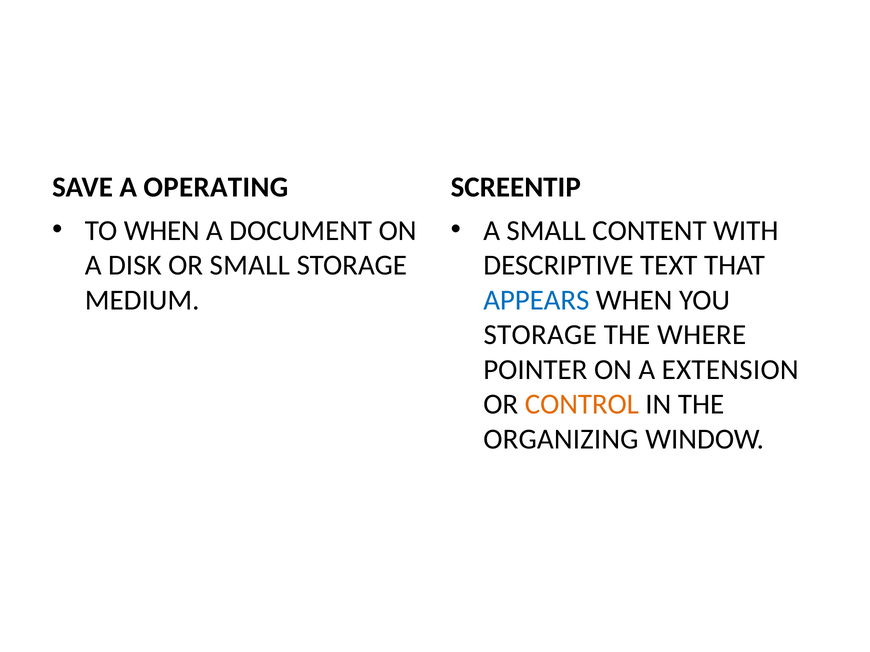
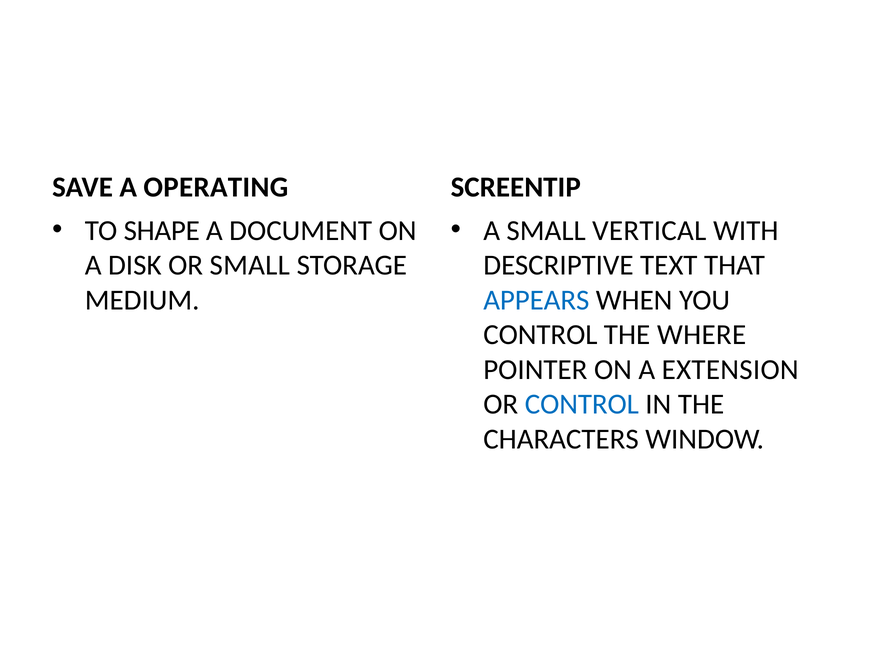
TO WHEN: WHEN -> SHAPE
CONTENT: CONTENT -> VERTICAL
STORAGE at (540, 335): STORAGE -> CONTROL
CONTROL at (582, 405) colour: orange -> blue
ORGANIZING: ORGANIZING -> CHARACTERS
